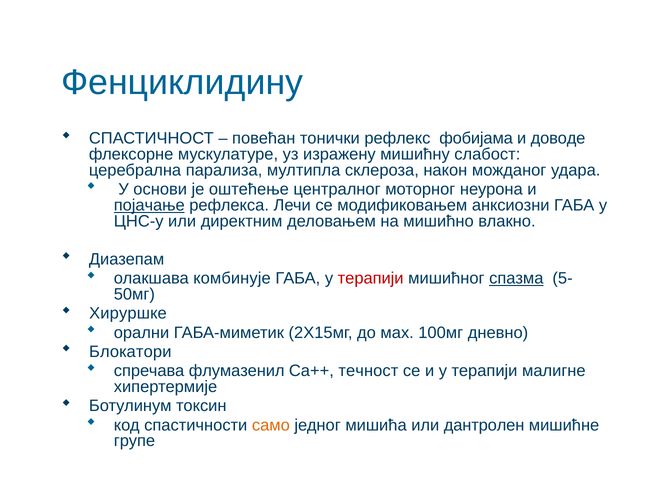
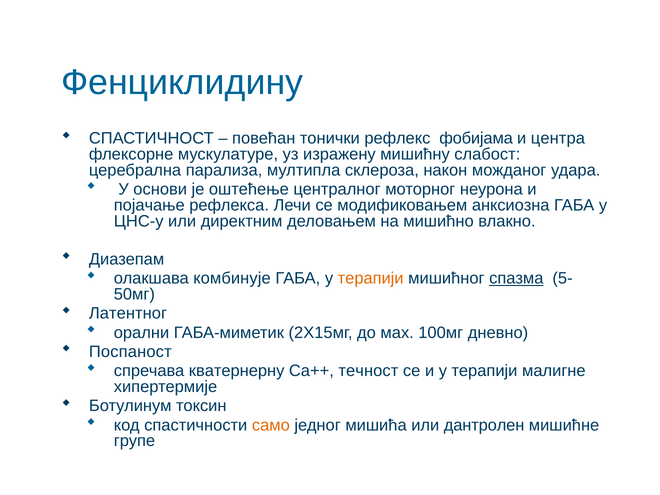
доводе: доводе -> центра
појачање underline: present -> none
анксиозни: анксиозни -> анксиозна
терапији at (371, 279) colour: red -> orange
Хируршке: Хируршке -> Латентног
Блокатори: Блокатори -> Поспаност
флумазенил: флумазенил -> кватернерну
